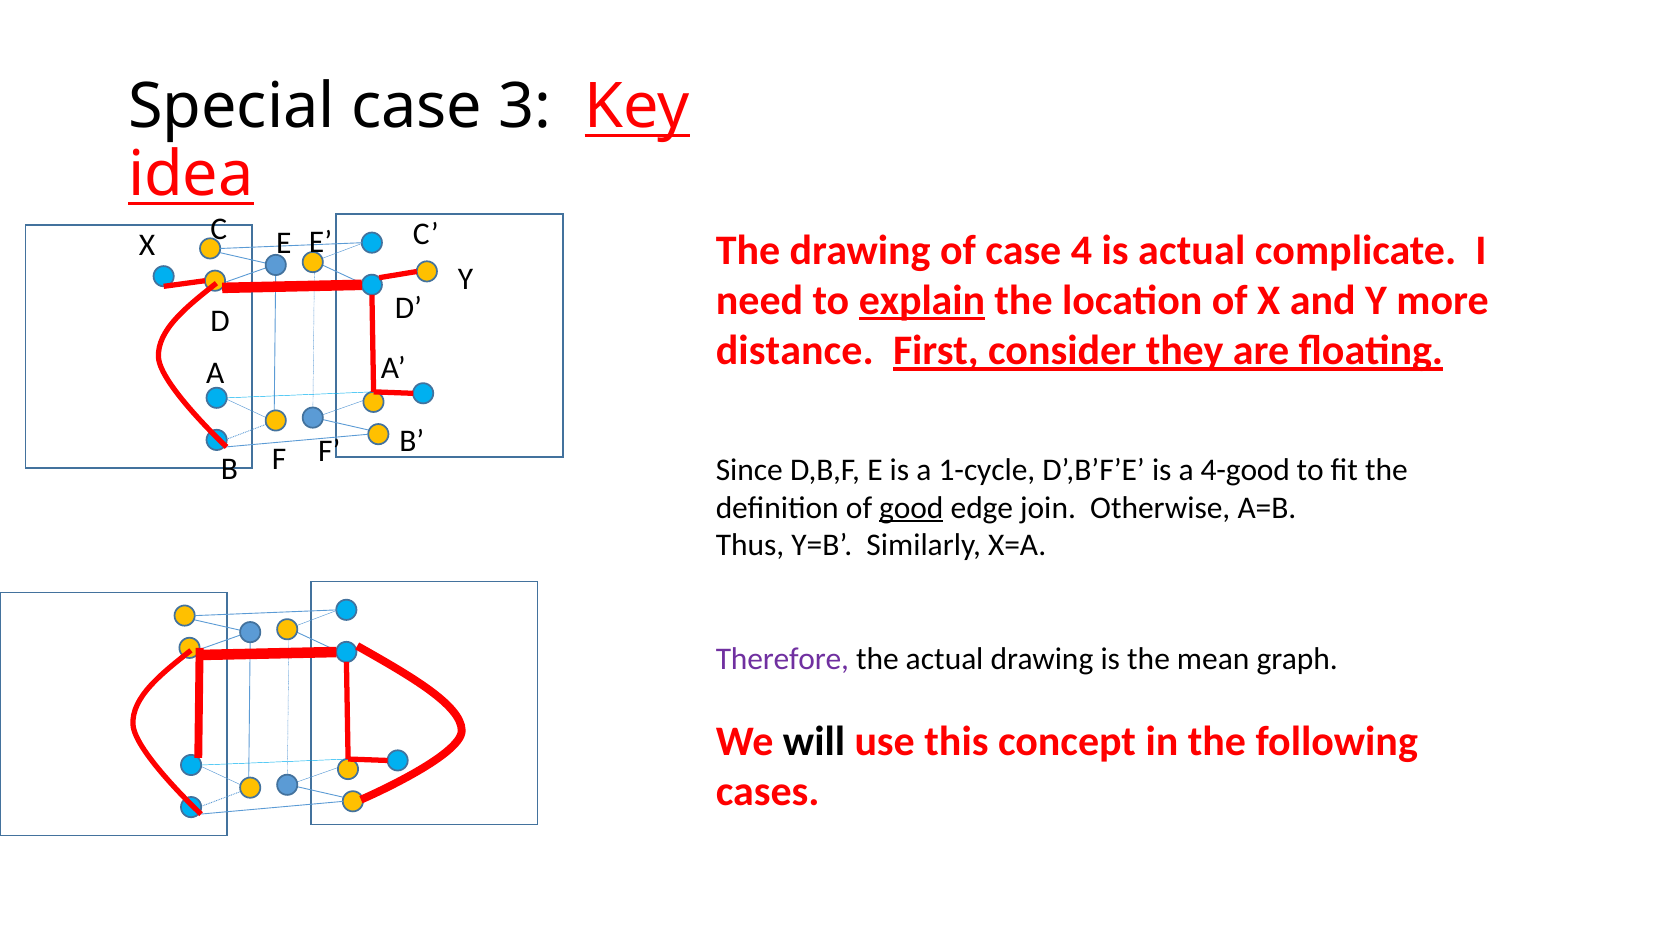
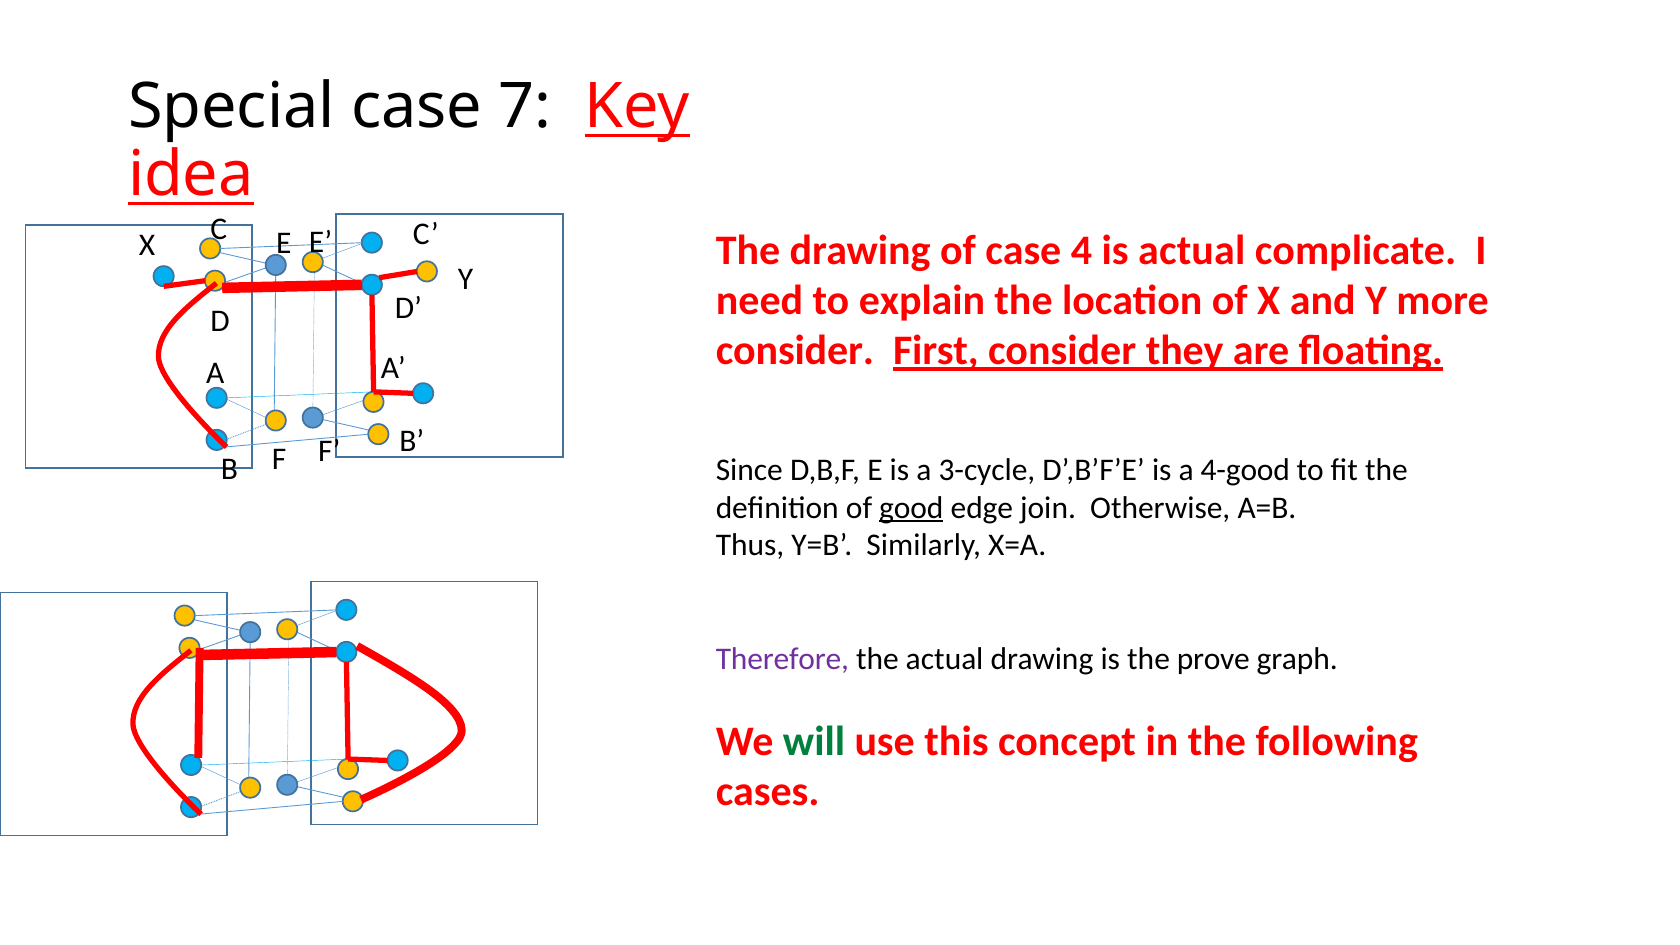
3: 3 -> 7
explain underline: present -> none
distance at (795, 351): distance -> consider
1-cycle: 1-cycle -> 3-cycle
mean: mean -> prove
will colour: black -> green
